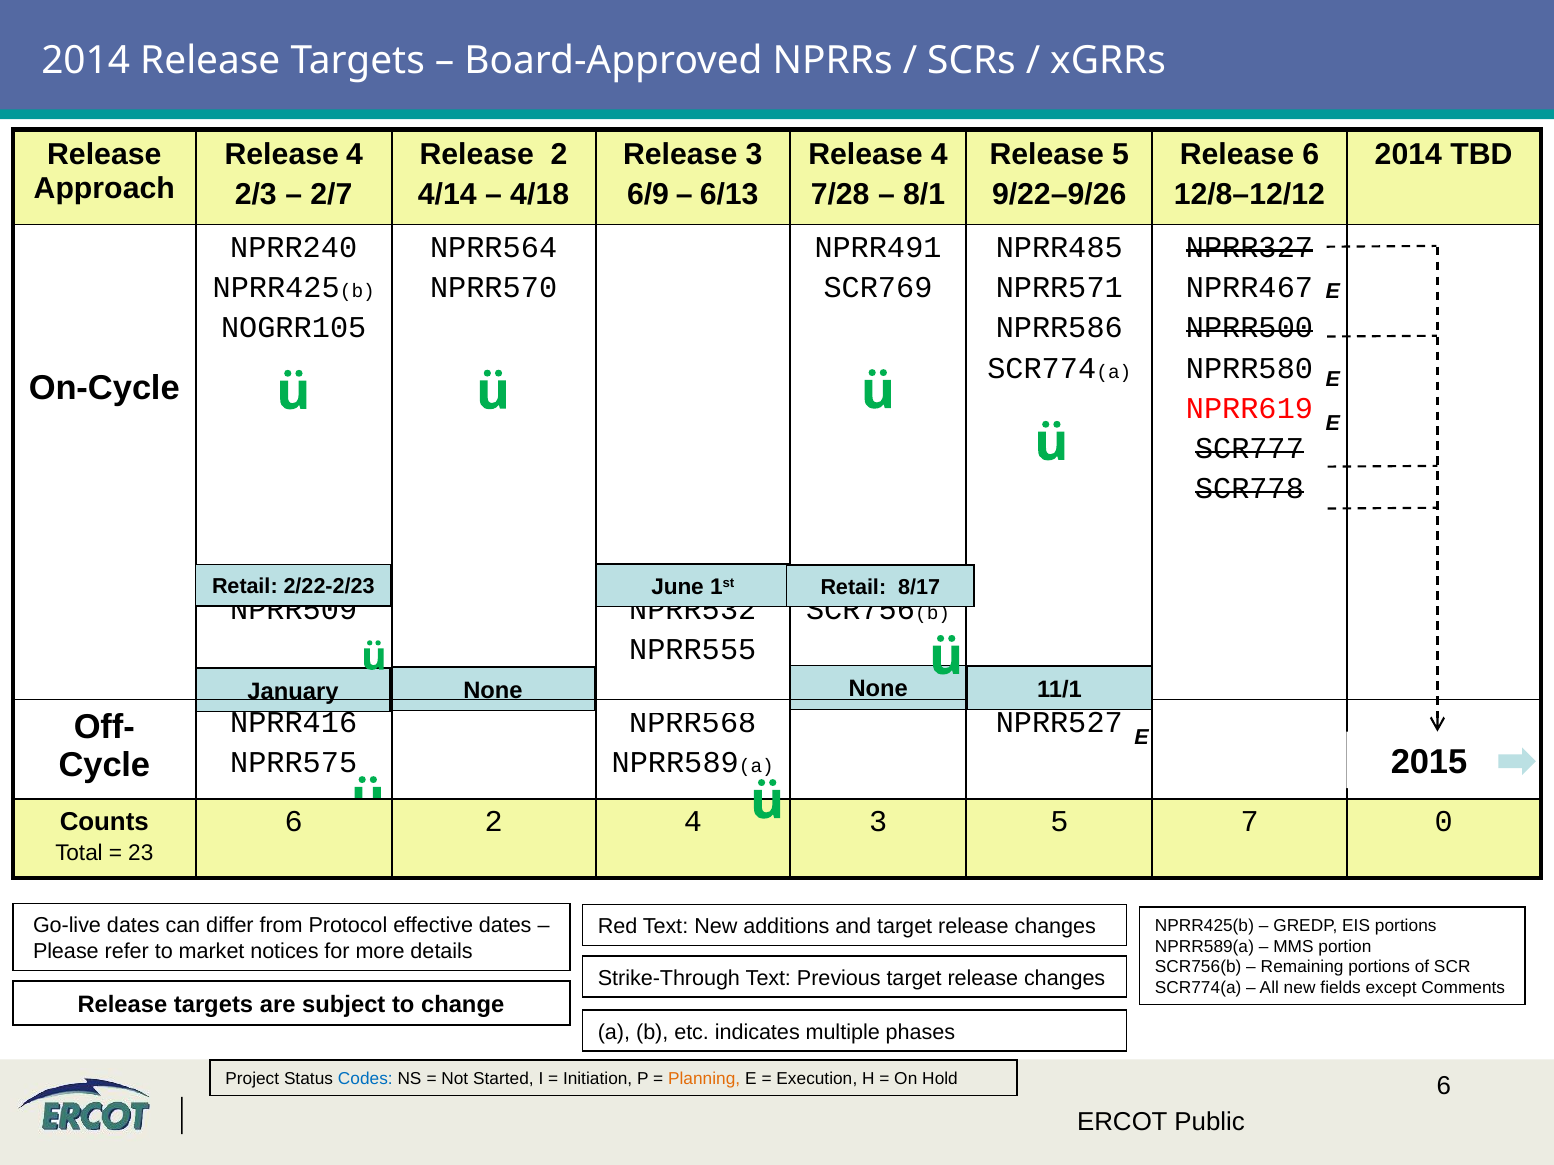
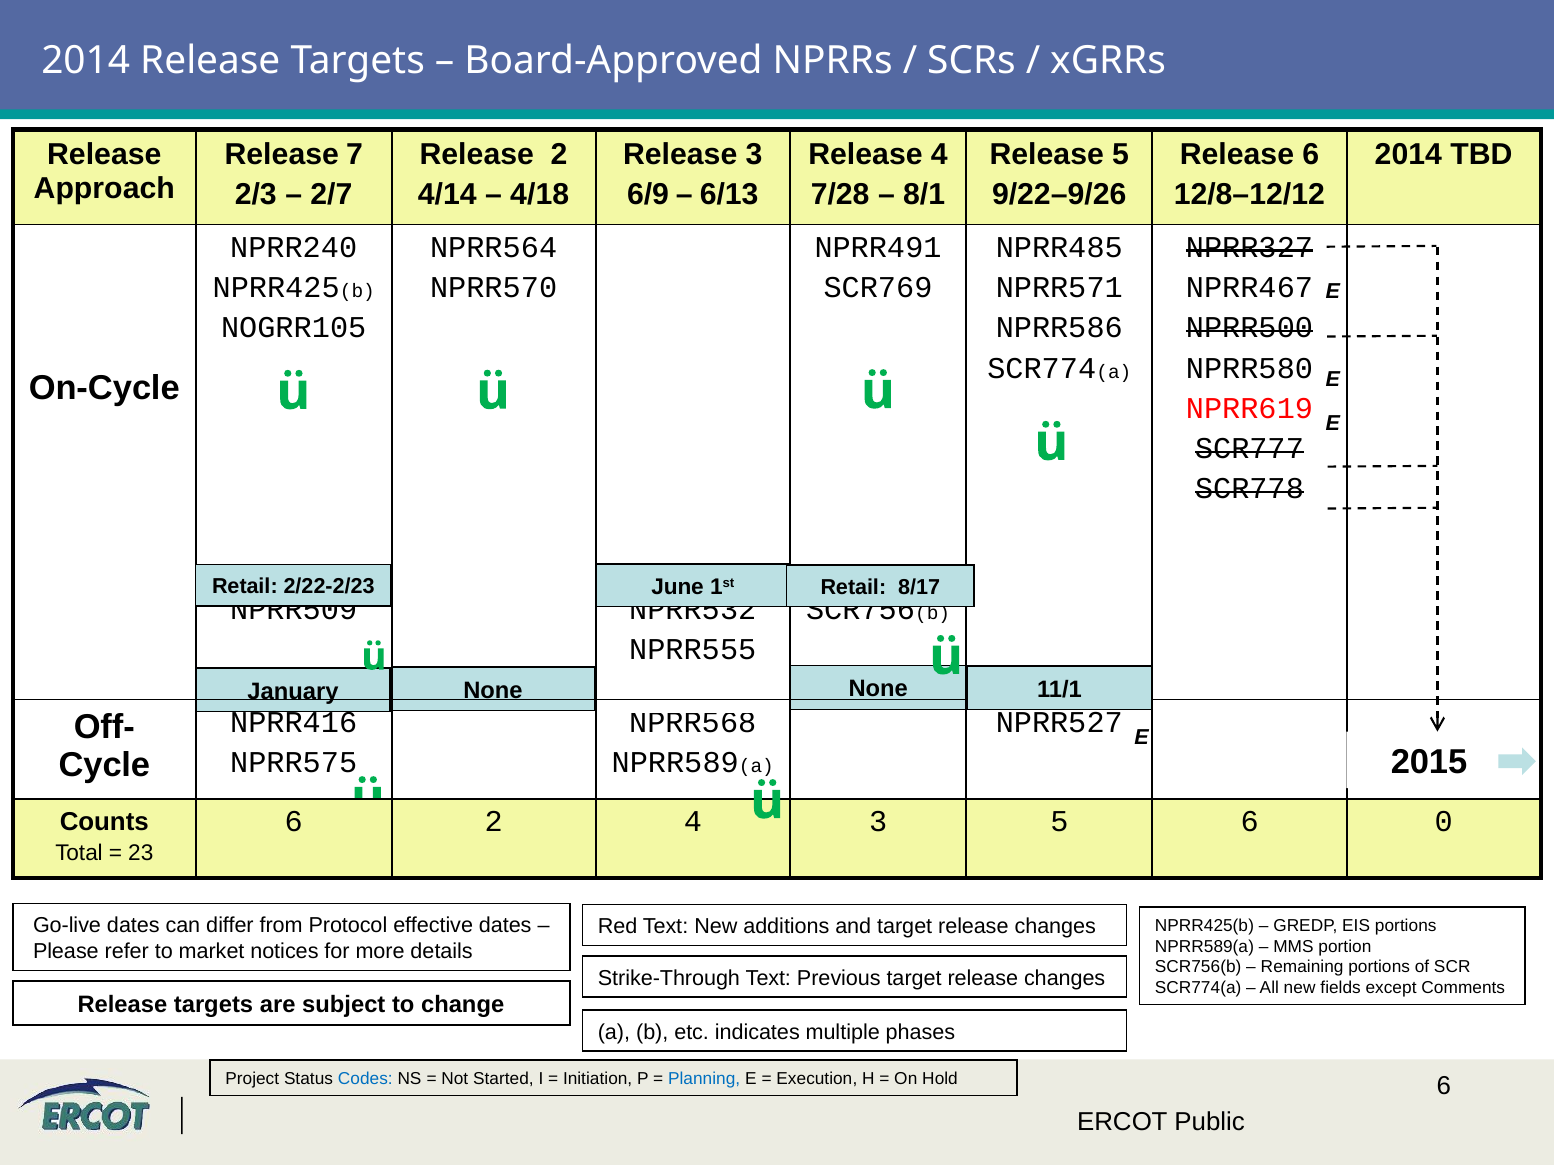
4 at (354, 155): 4 -> 7
5 7: 7 -> 6
Planning colour: orange -> blue
